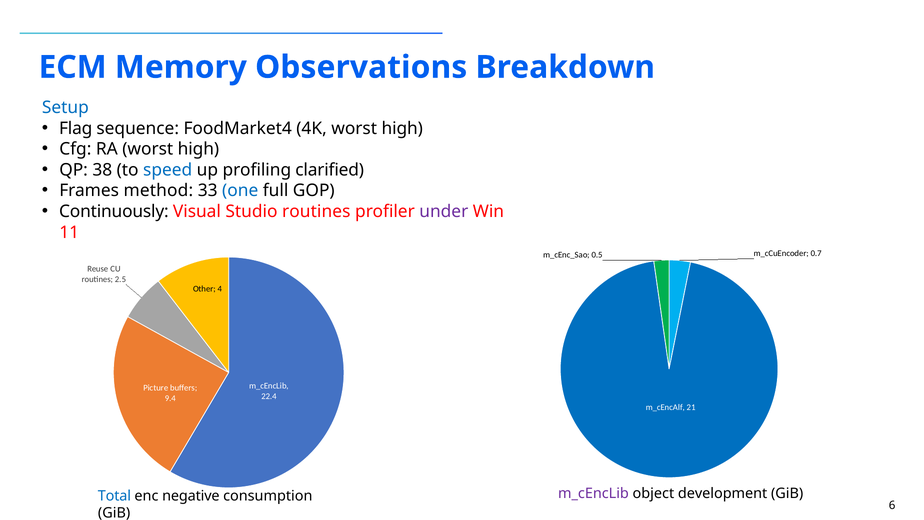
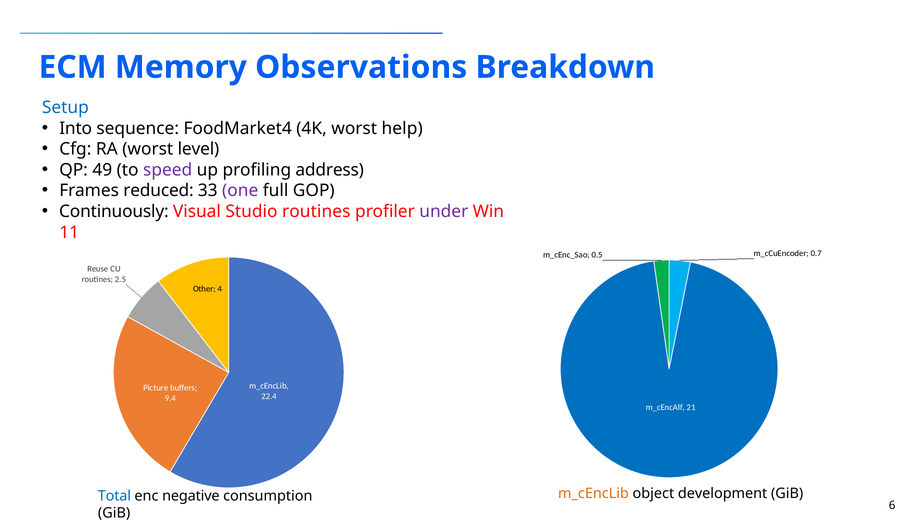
Flag: Flag -> Into
4K worst high: high -> help
RA worst high: high -> level
38: 38 -> 49
speed colour: blue -> purple
clarified: clarified -> address
method: method -> reduced
one colour: blue -> purple
m_cEncLib at (593, 493) colour: purple -> orange
